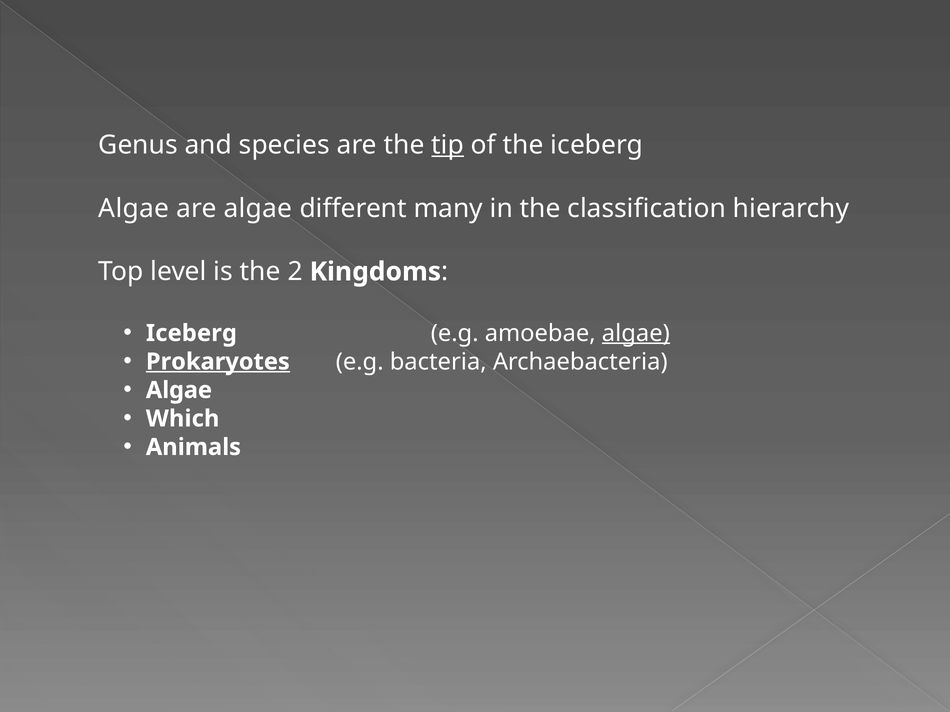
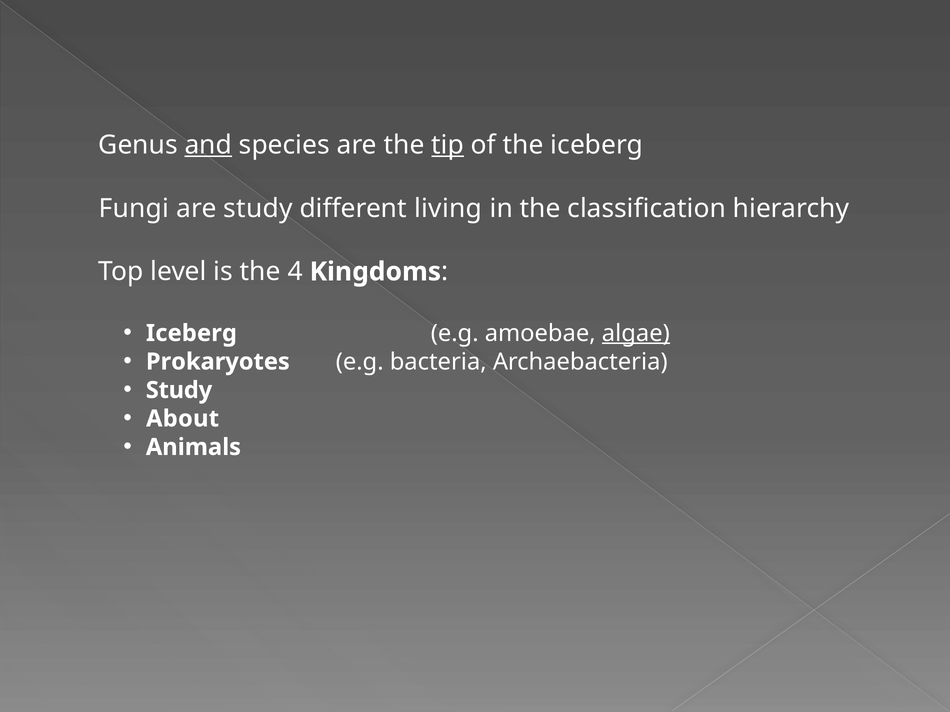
and underline: none -> present
Algae at (134, 209): Algae -> Fungi
are algae: algae -> study
many: many -> living
2: 2 -> 4
Prokaryotes underline: present -> none
Algae at (179, 390): Algae -> Study
Which: Which -> About
